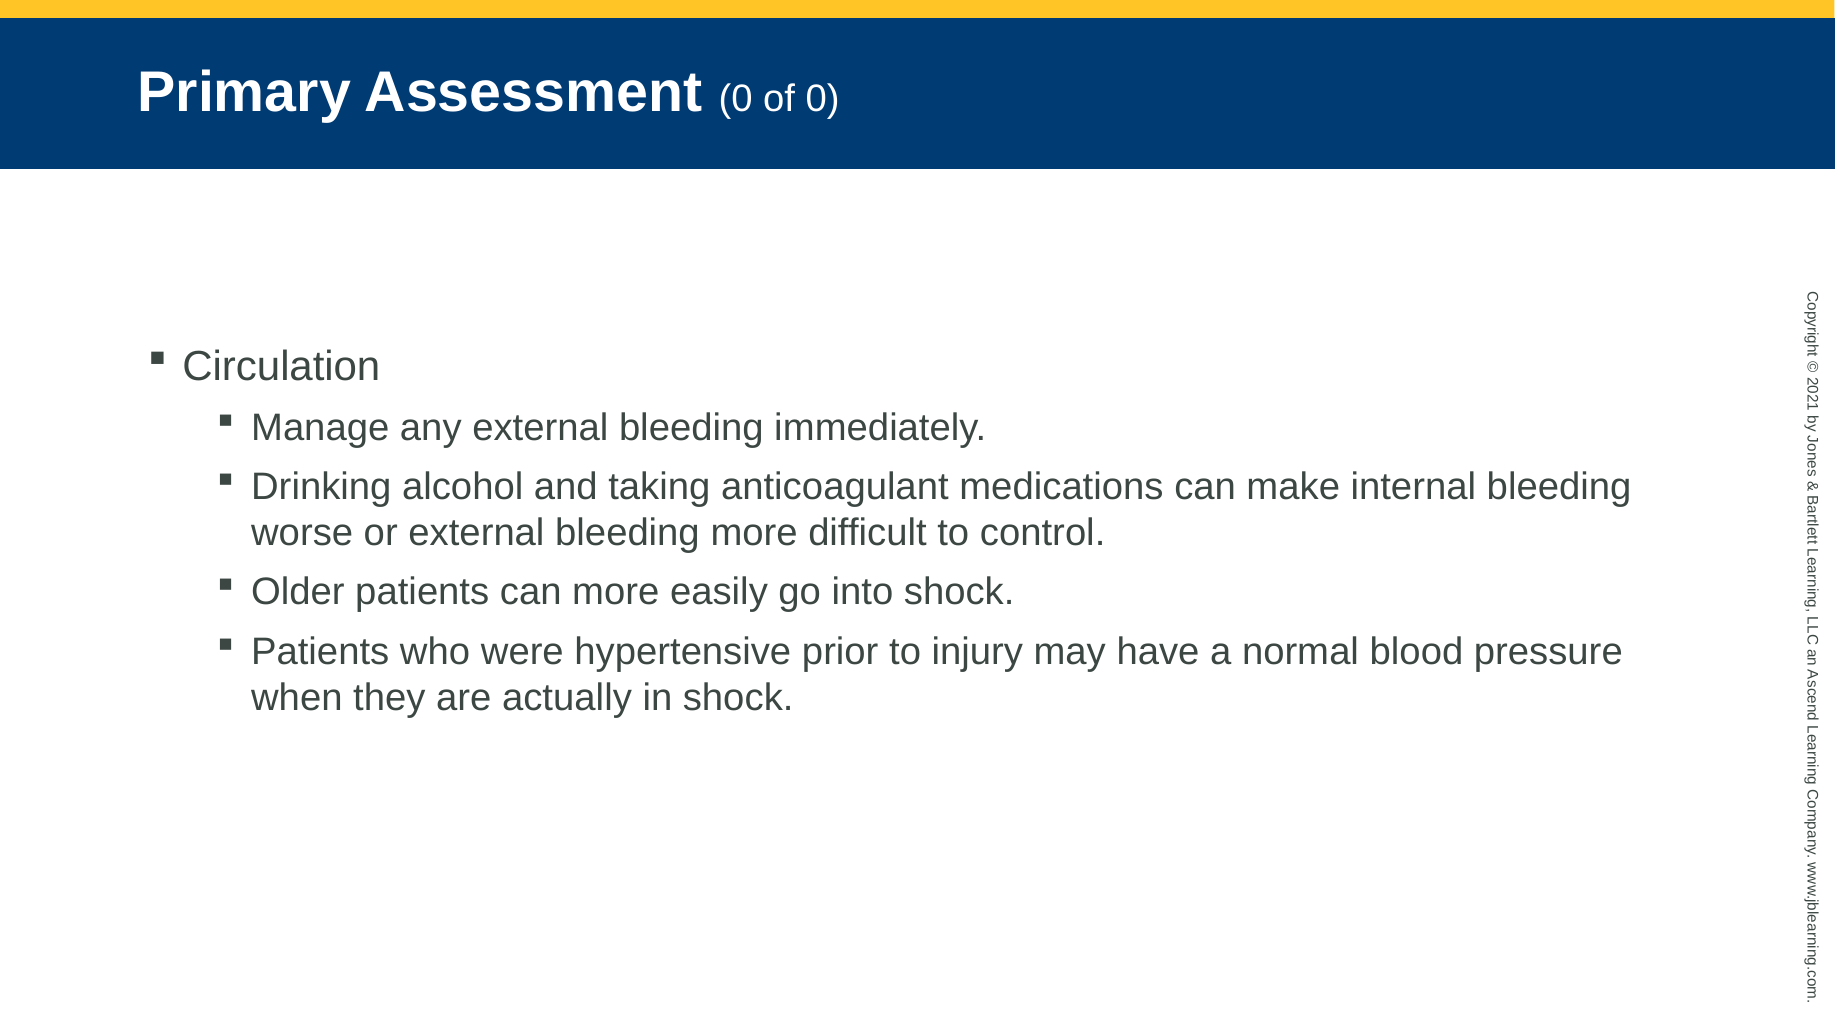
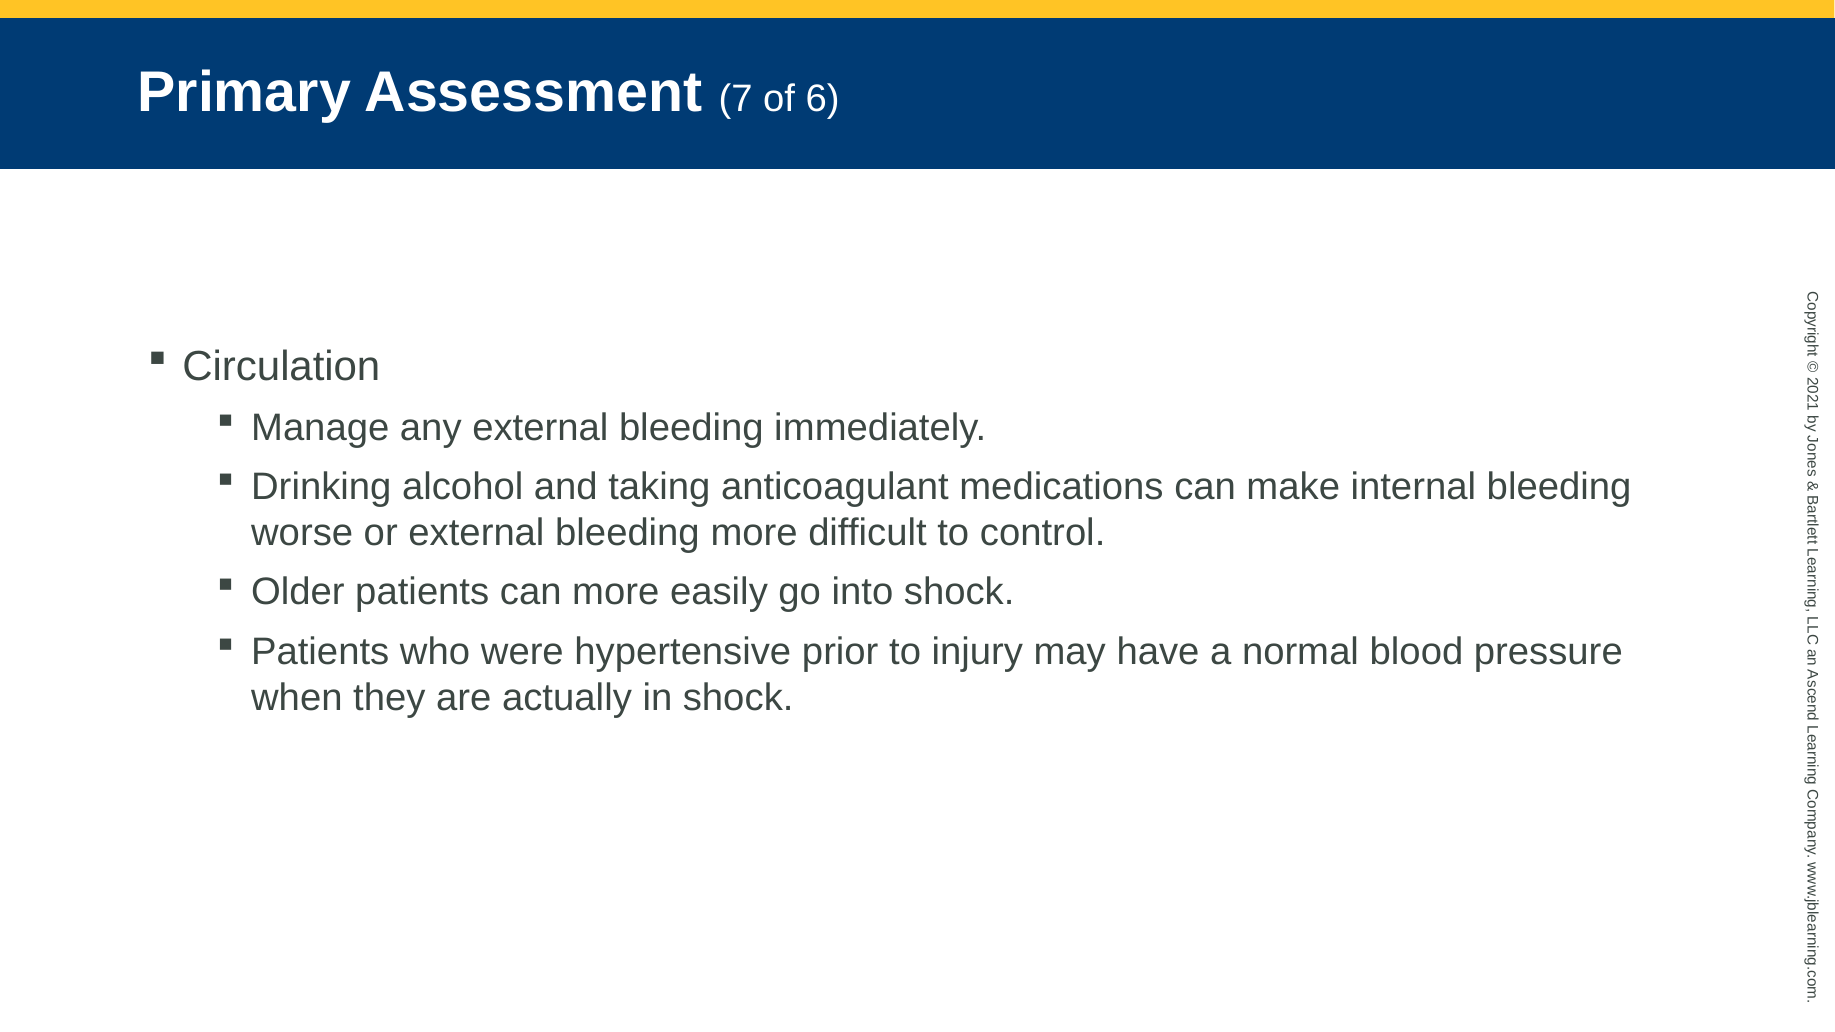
Assessment 0: 0 -> 7
of 0: 0 -> 6
